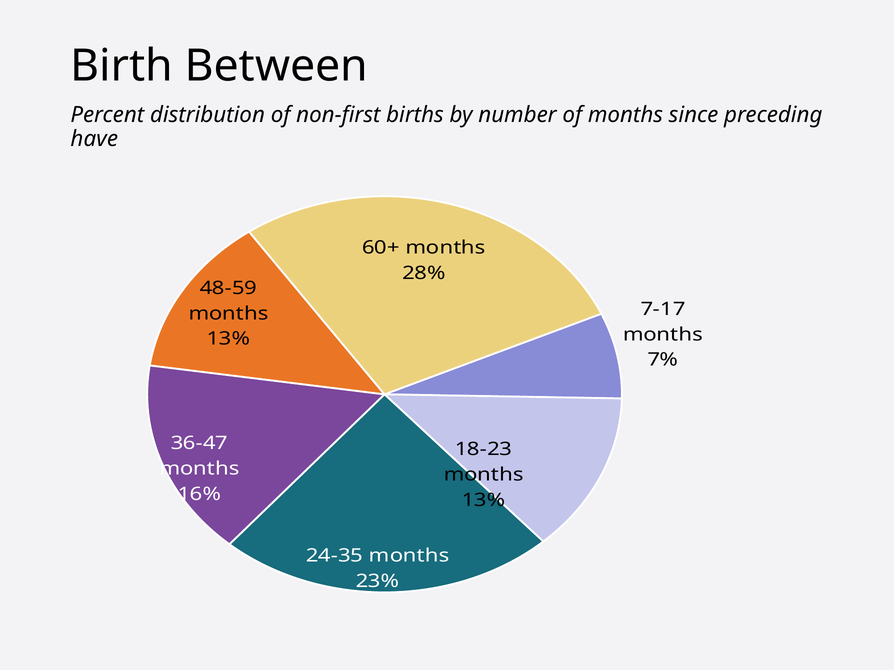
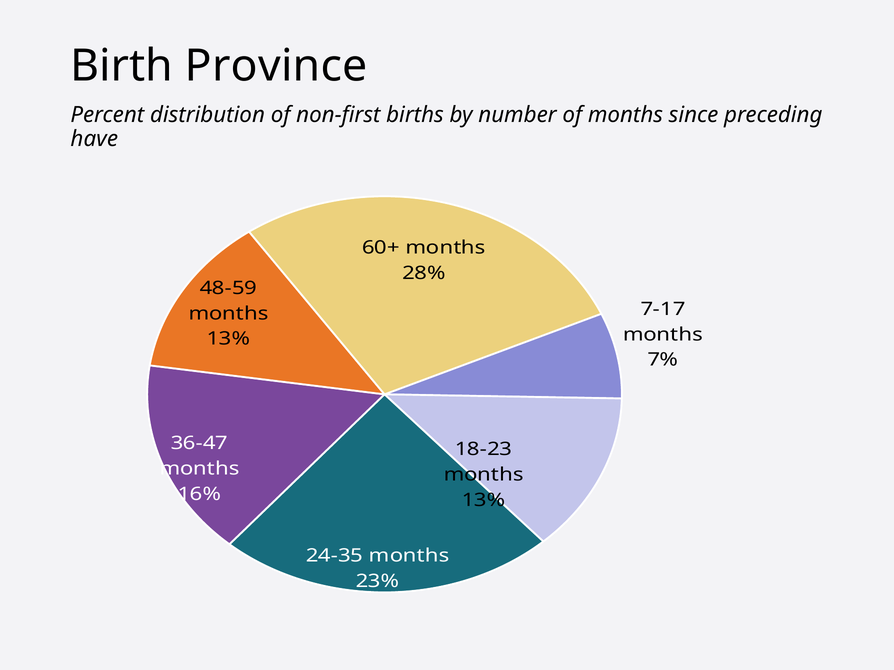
Between: Between -> Province
